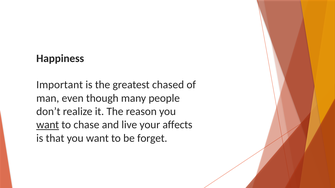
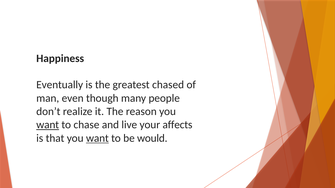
Important: Important -> Eventually
want at (97, 139) underline: none -> present
forget: forget -> would
